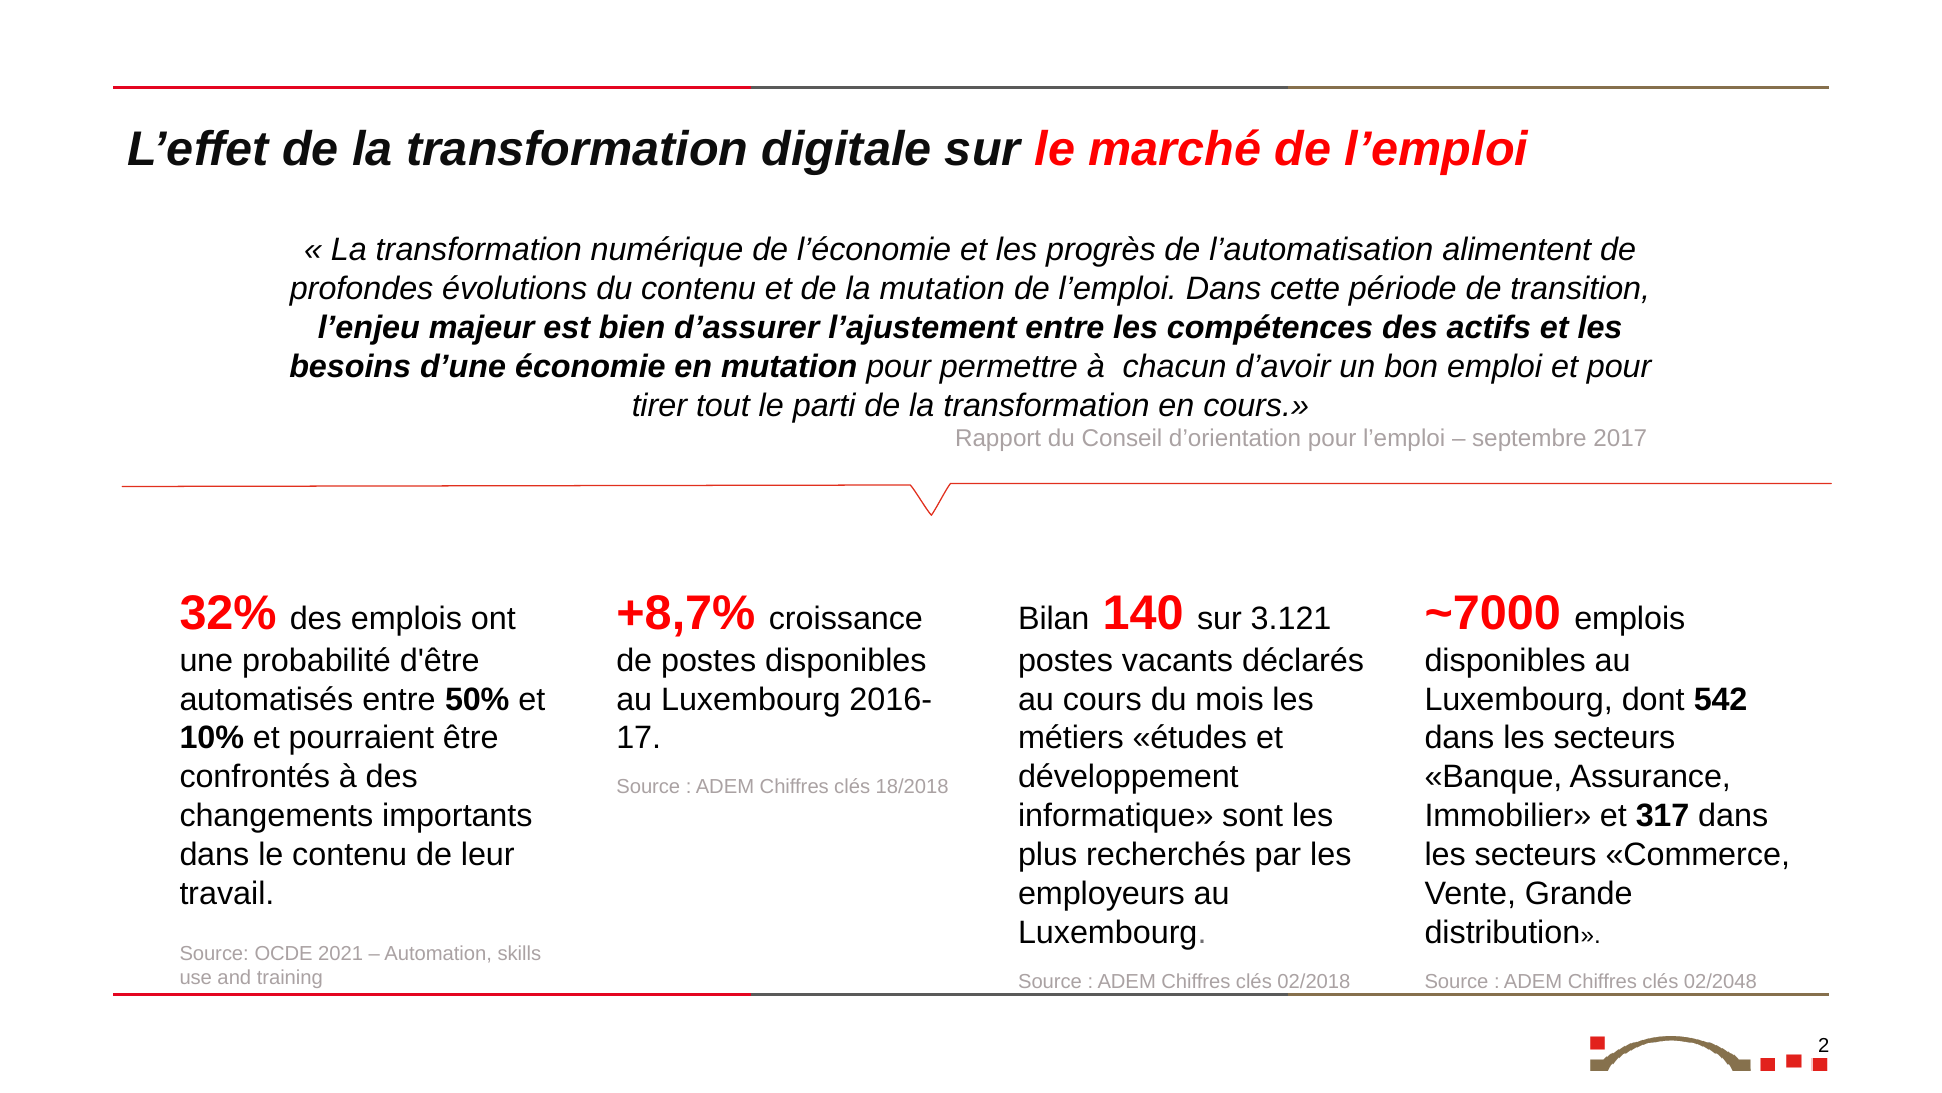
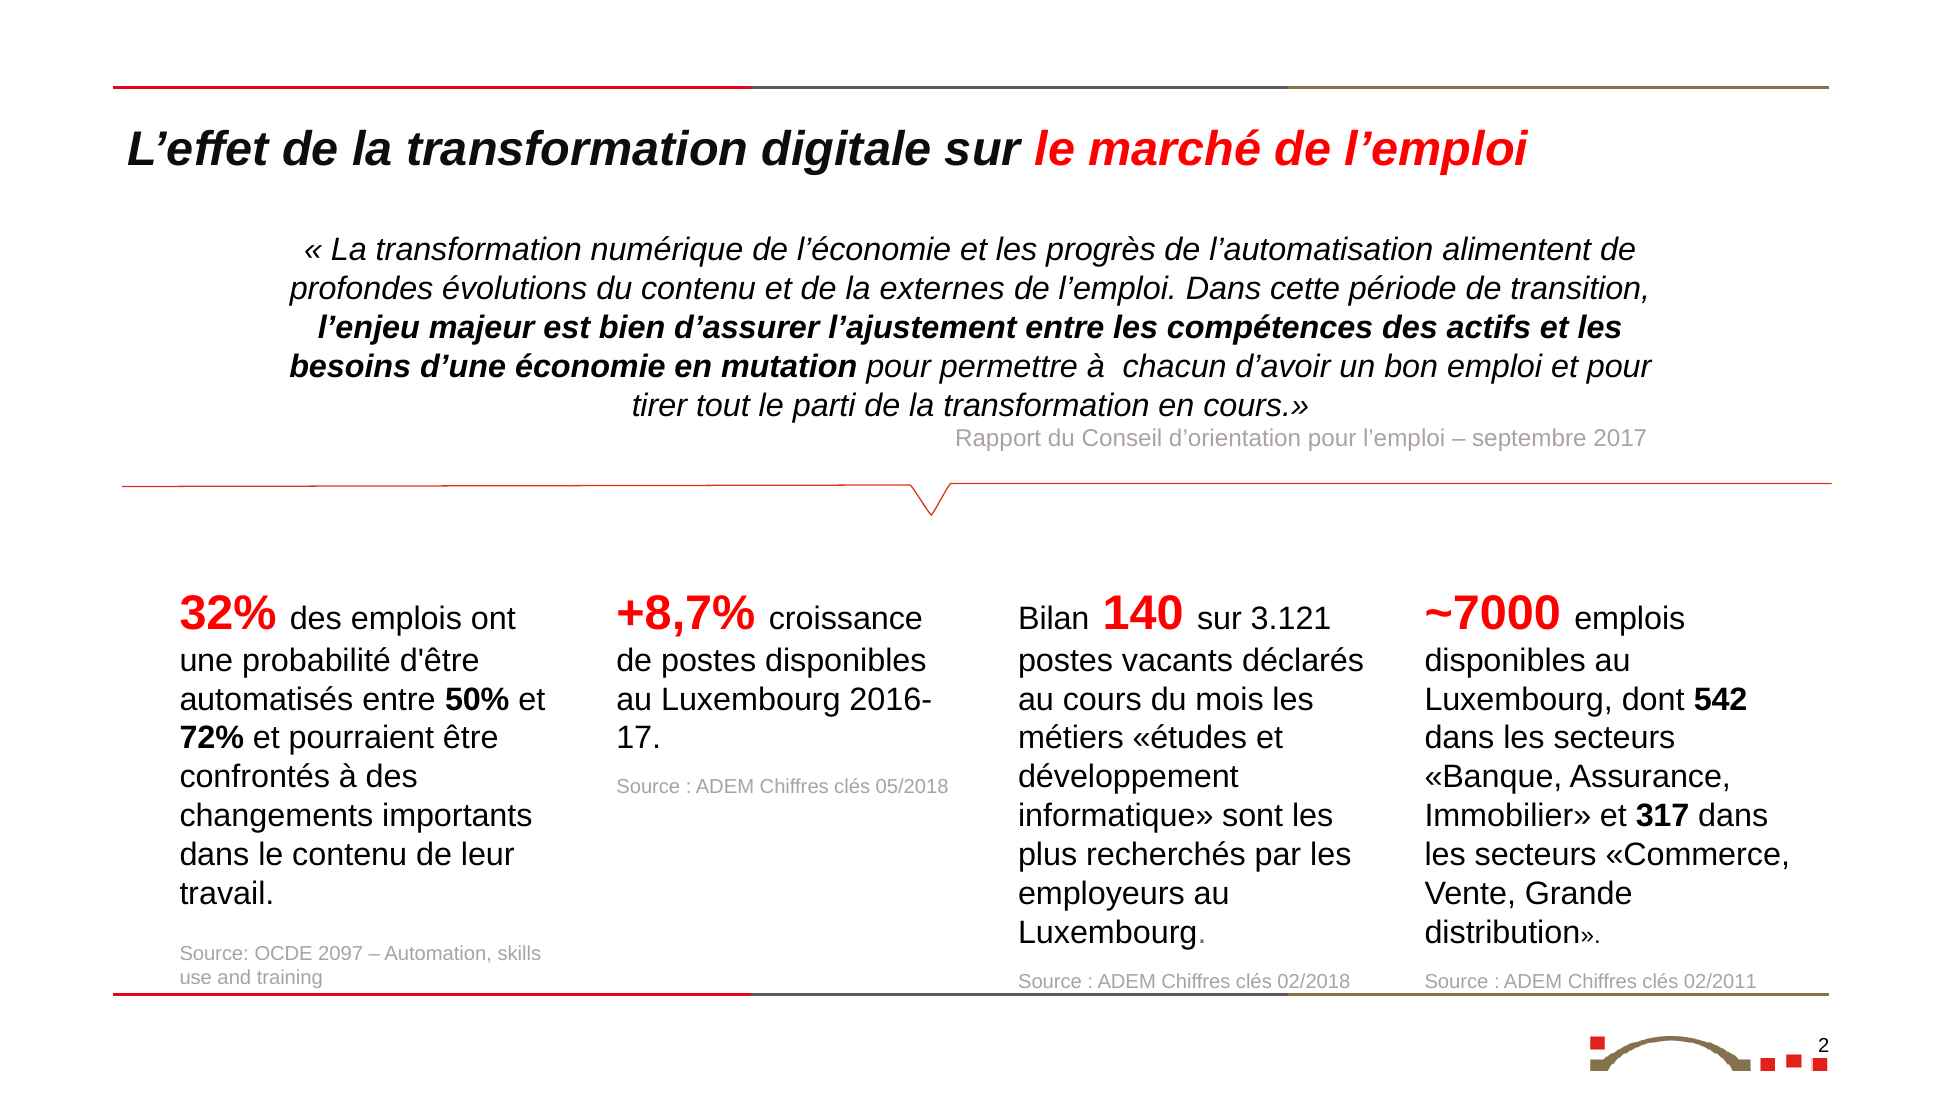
la mutation: mutation -> externes
10%: 10% -> 72%
18/2018: 18/2018 -> 05/2018
2021: 2021 -> 2097
02/2048: 02/2048 -> 02/2011
